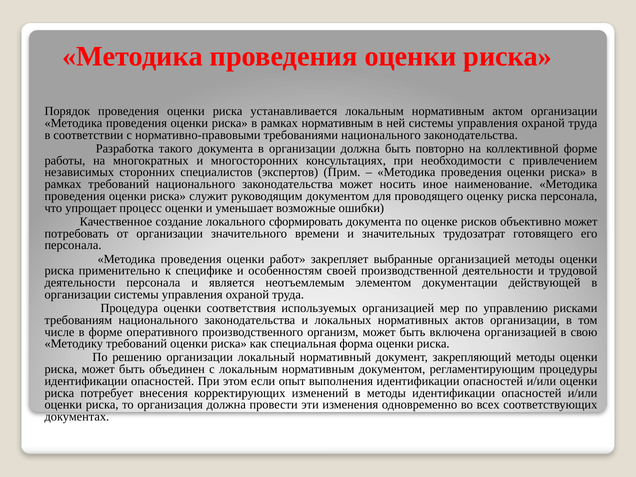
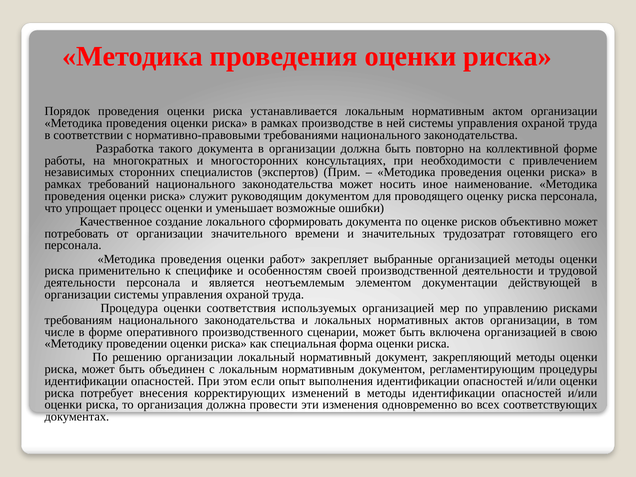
рамках нормативным: нормативным -> производстве
организм: организм -> сценарии
Методику требований: требований -> проведении
